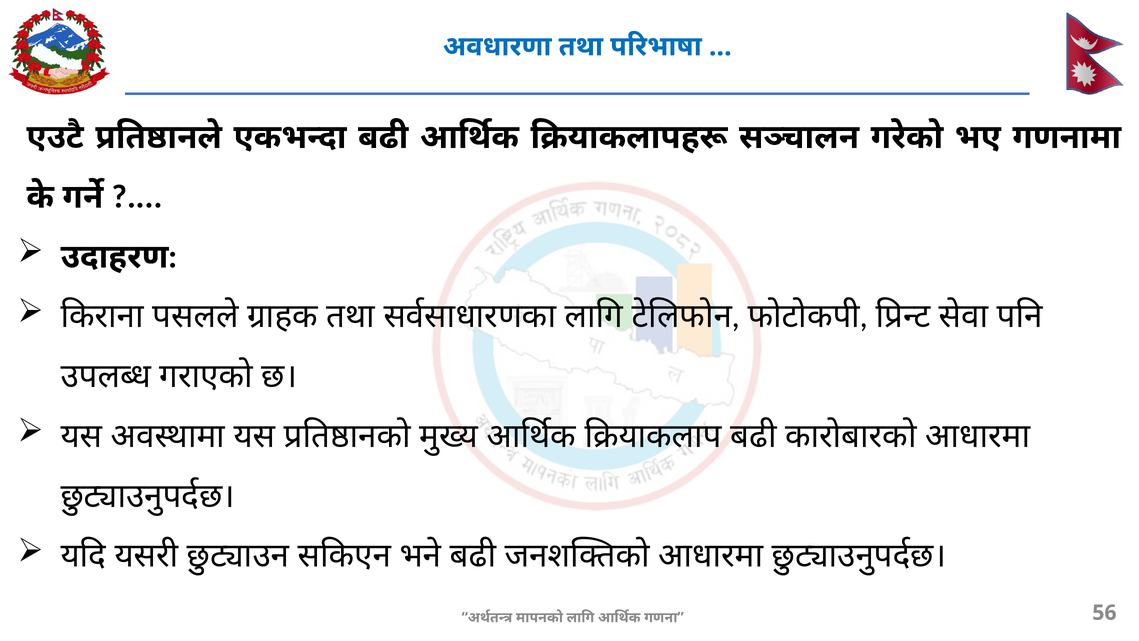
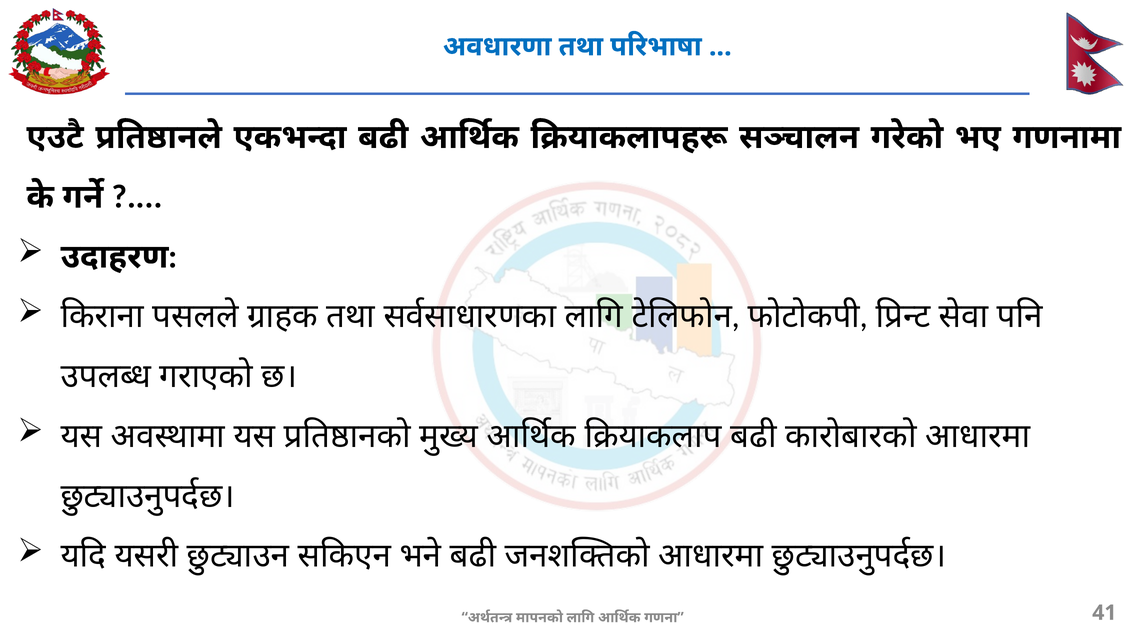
56: 56 -> 41
